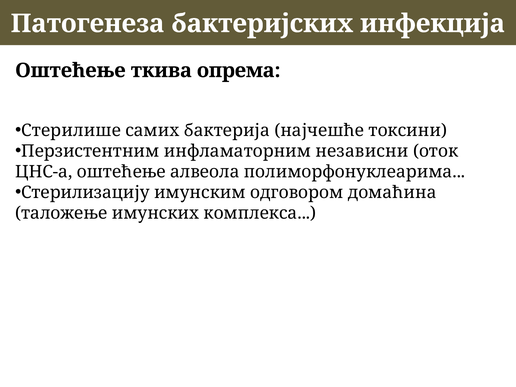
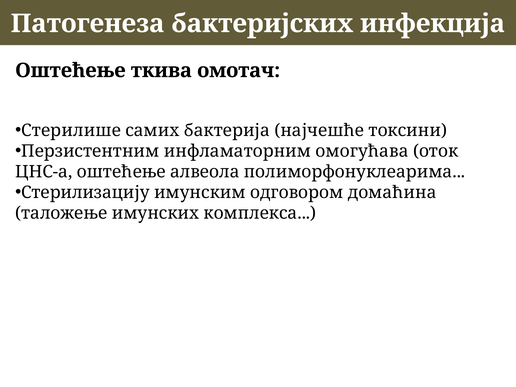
опрема: опрема -> омотач
независни: независни -> омогућава
